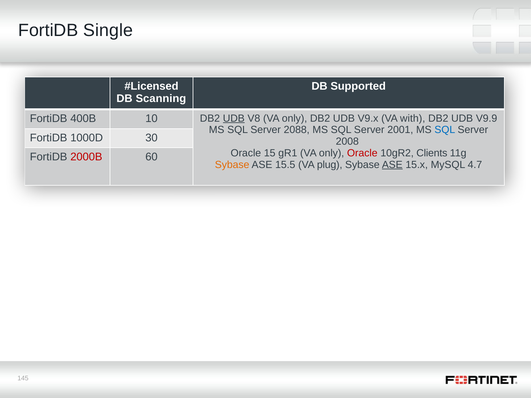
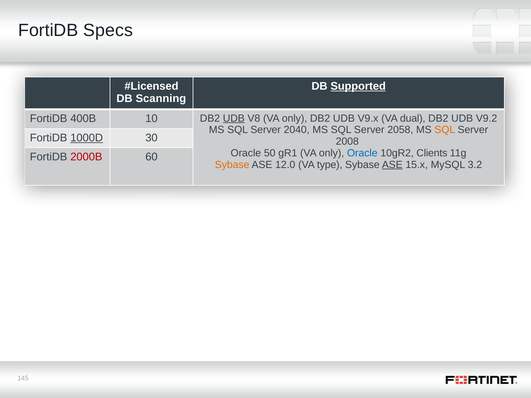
Single: Single -> Specs
Supported underline: none -> present
with: with -> dual
V9.9: V9.9 -> V9.2
2088: 2088 -> 2040
2001: 2001 -> 2058
SQL at (445, 130) colour: blue -> orange
1000D underline: none -> present
15: 15 -> 50
Oracle at (362, 153) colour: red -> blue
15.5: 15.5 -> 12.0
plug: plug -> type
4.7: 4.7 -> 3.2
